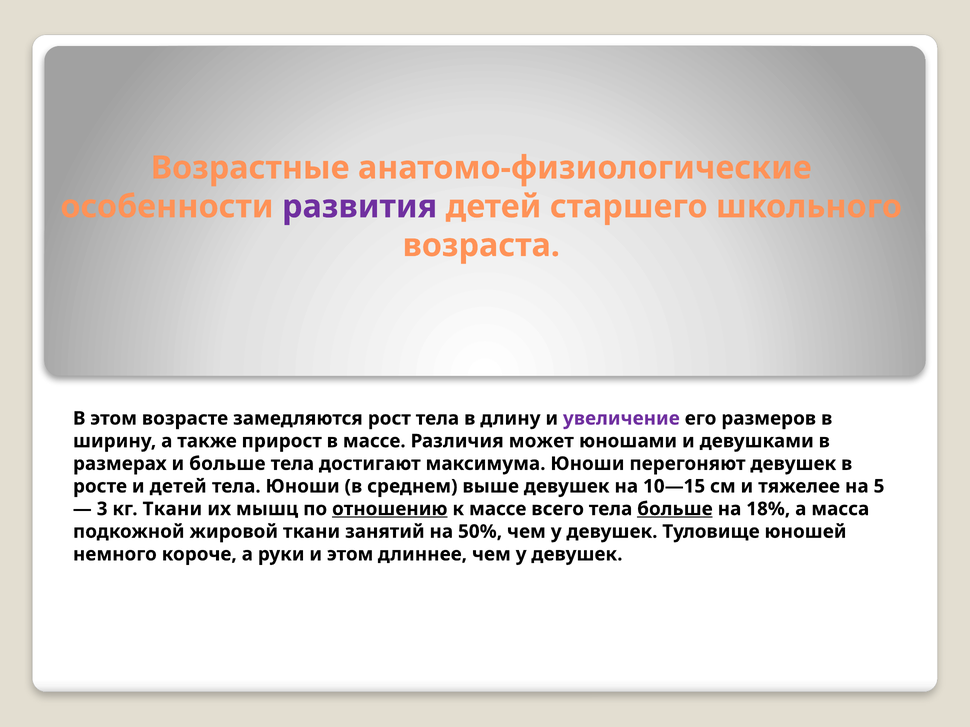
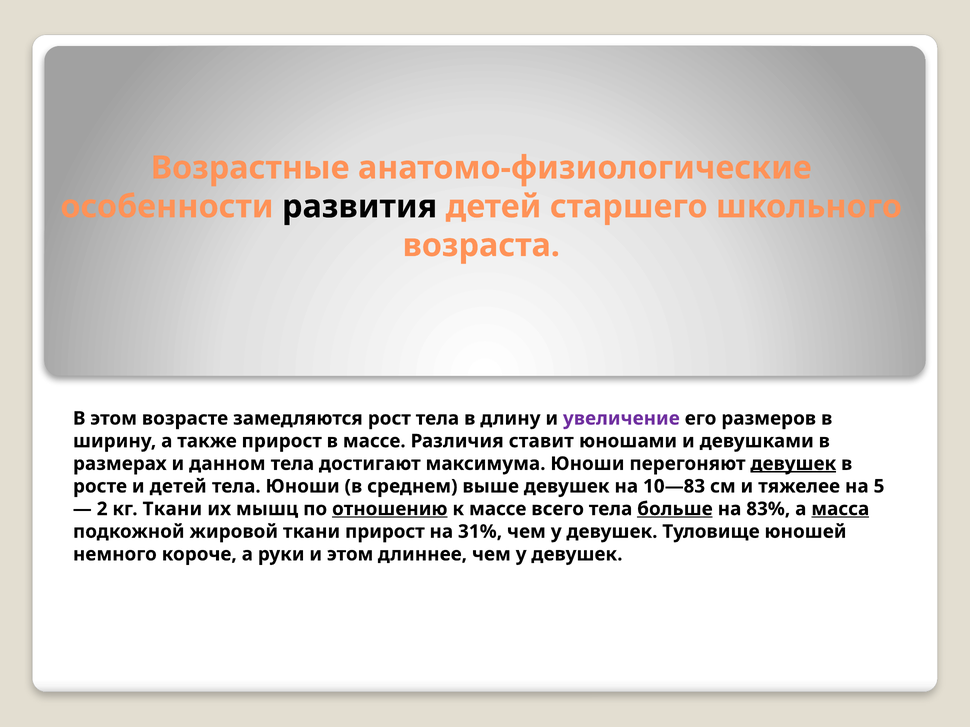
развития colour: purple -> black
может: может -> ставит
и больше: больше -> данном
девушек at (793, 464) underline: none -> present
10—15: 10—15 -> 10—83
3: 3 -> 2
18%: 18% -> 83%
масса underline: none -> present
ткани занятий: занятий -> прирост
50%: 50% -> 31%
